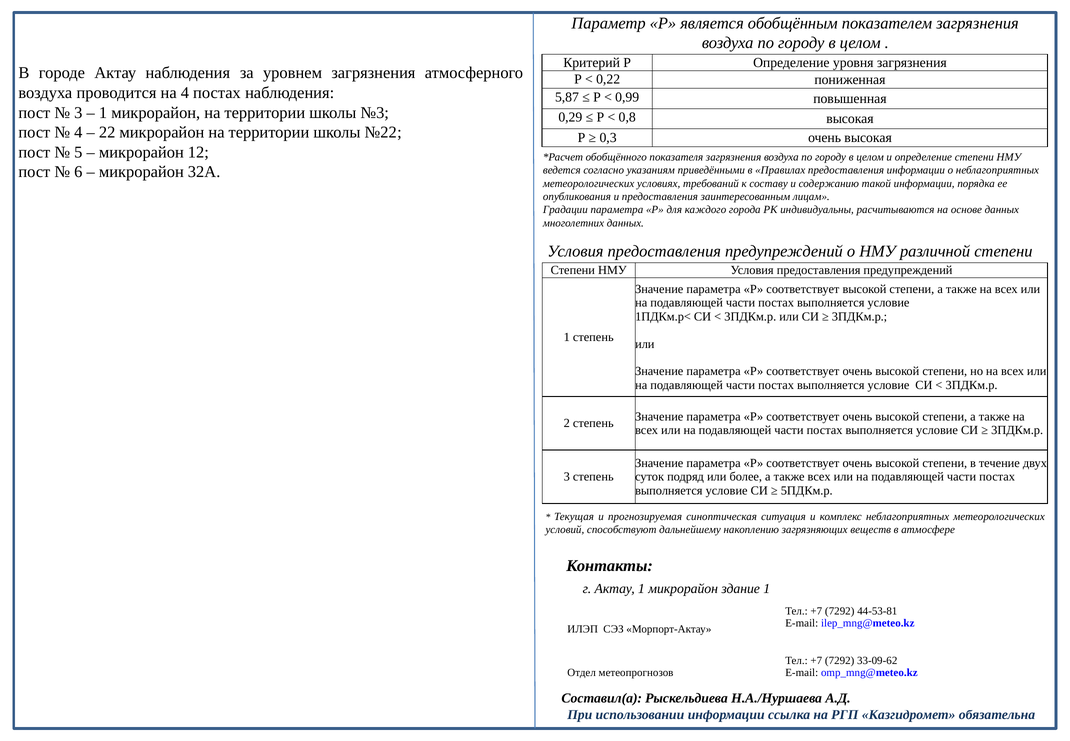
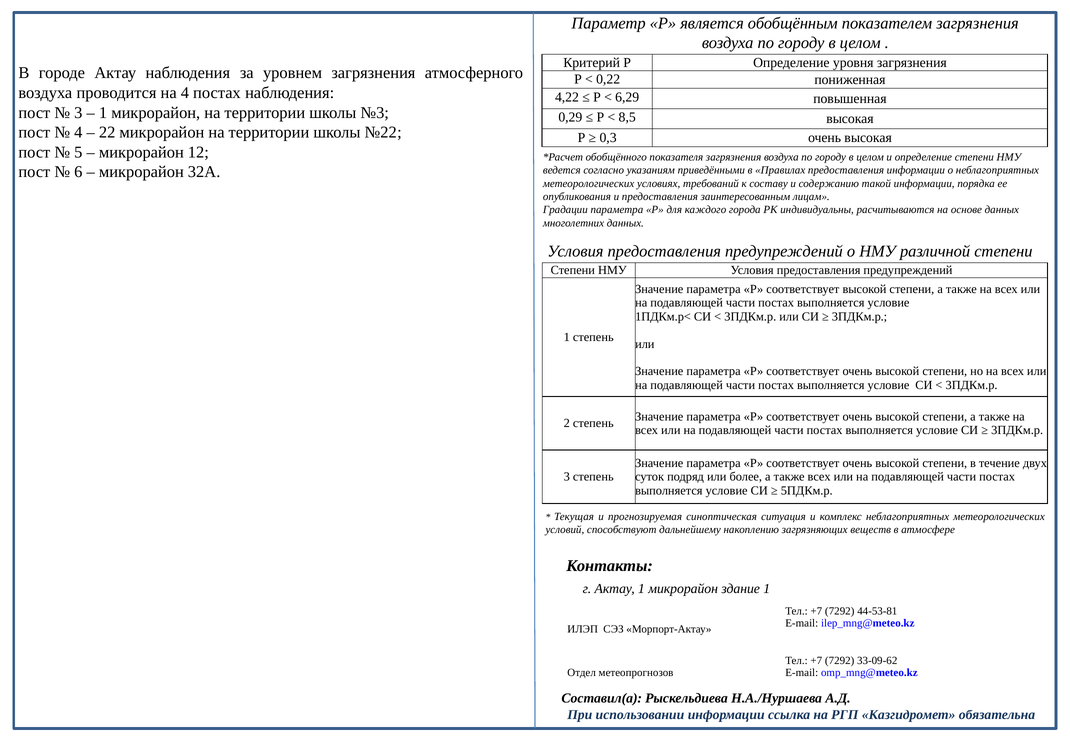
5,87: 5,87 -> 4,22
0,99: 0,99 -> 6,29
0,8: 0,8 -> 8,5
